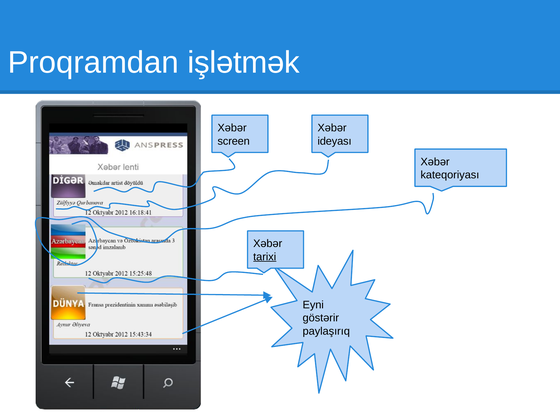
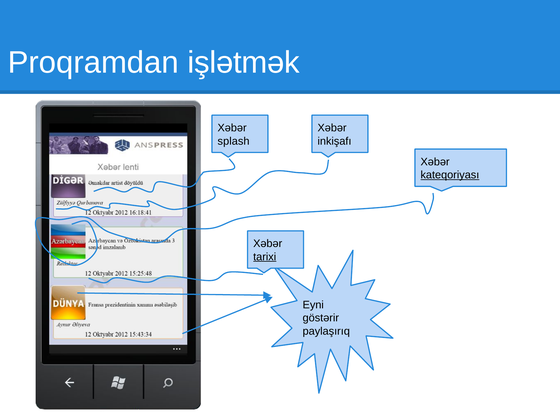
screen: screen -> splash
ideyası: ideyası -> inkişafı
kateqoriyası underline: none -> present
